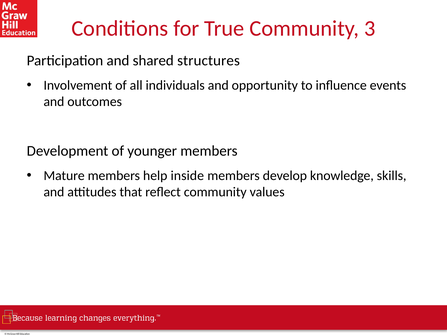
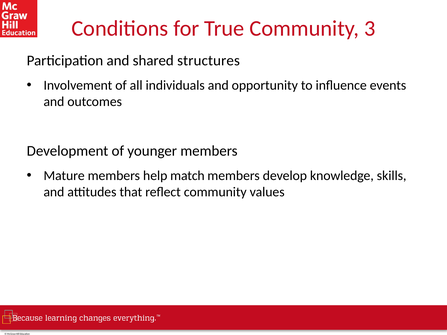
inside: inside -> match
